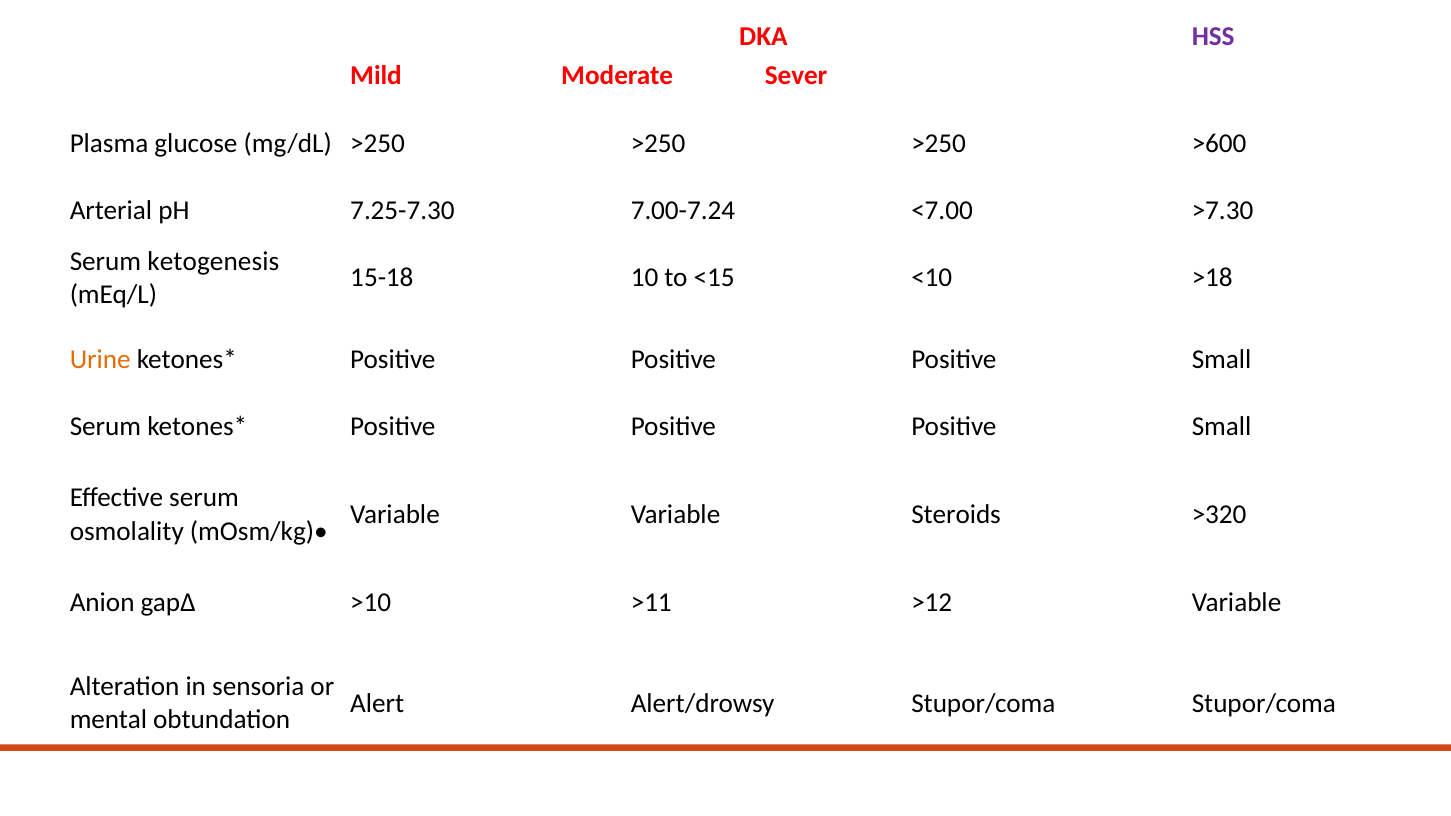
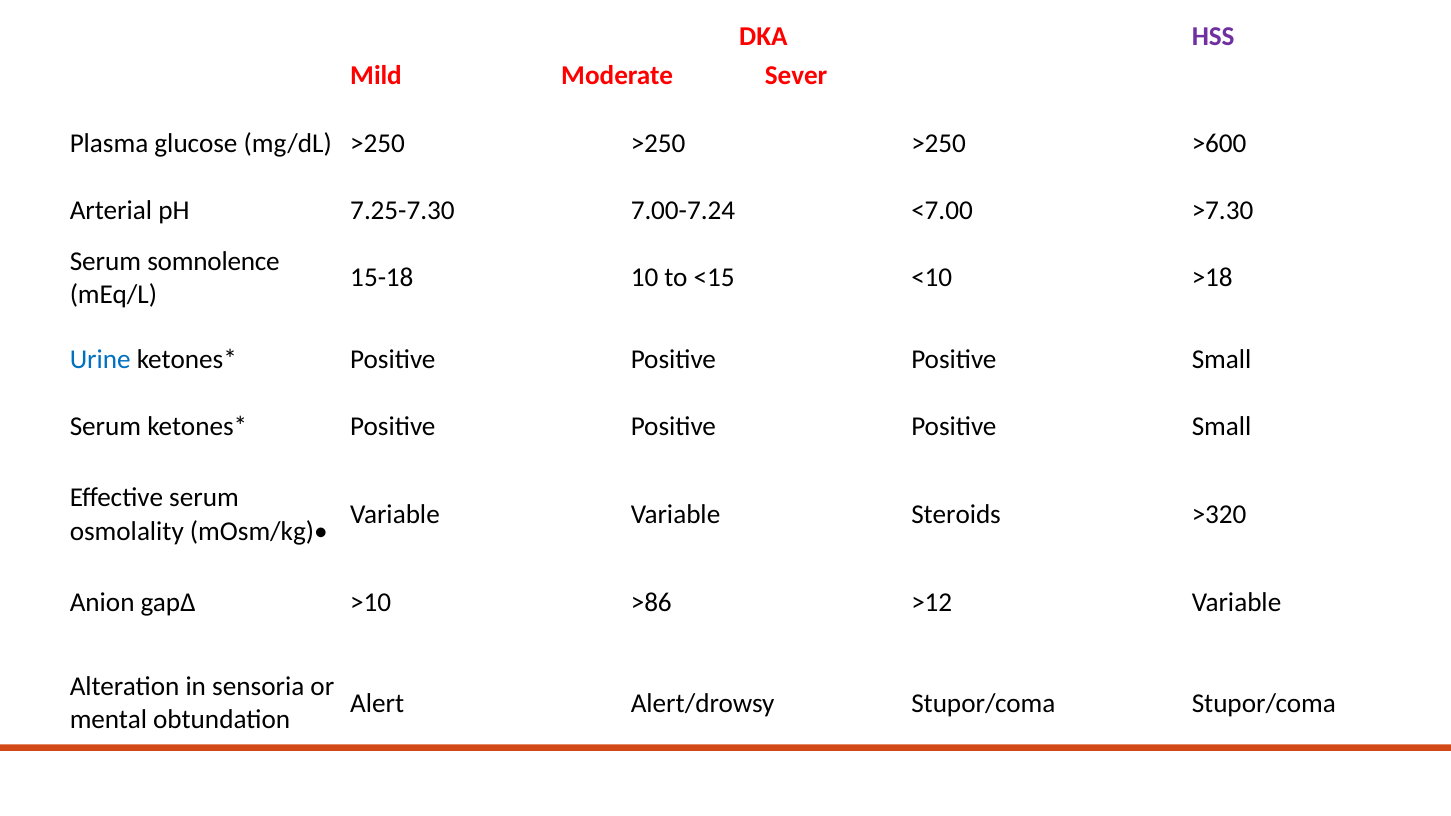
ketogenesis: ketogenesis -> somnolence
Urine colour: orange -> blue
>11: >11 -> >86
